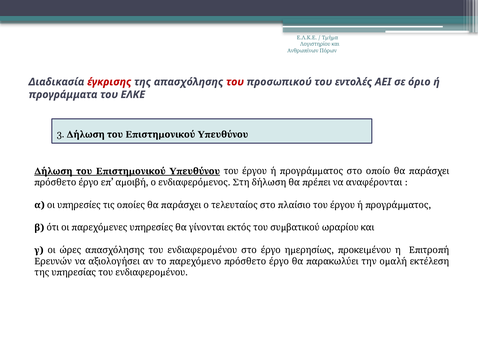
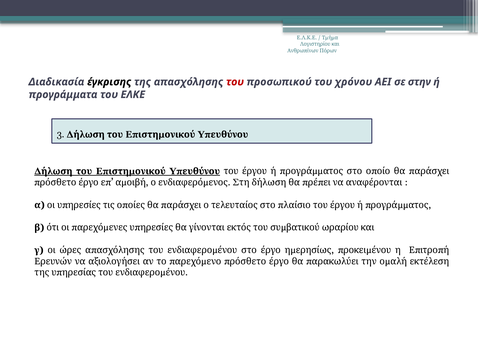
έγκρισης colour: red -> black
εντολές: εντολές -> χρόνου
όριο: όριο -> στην
